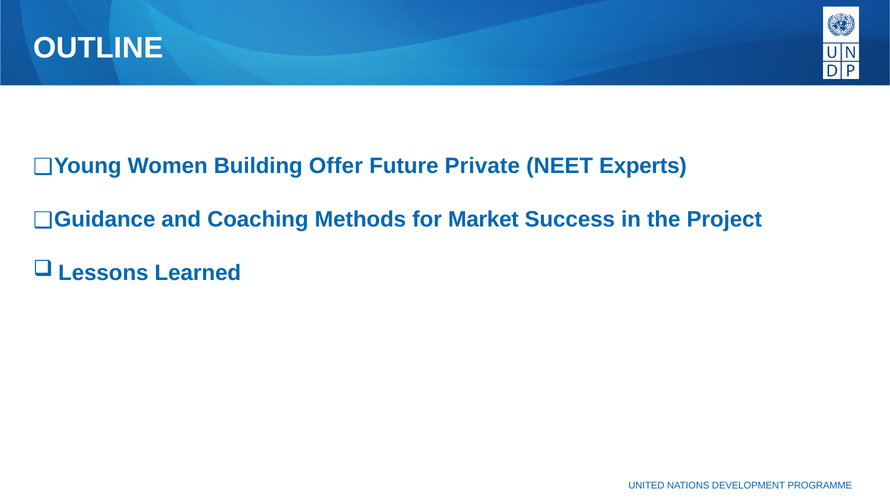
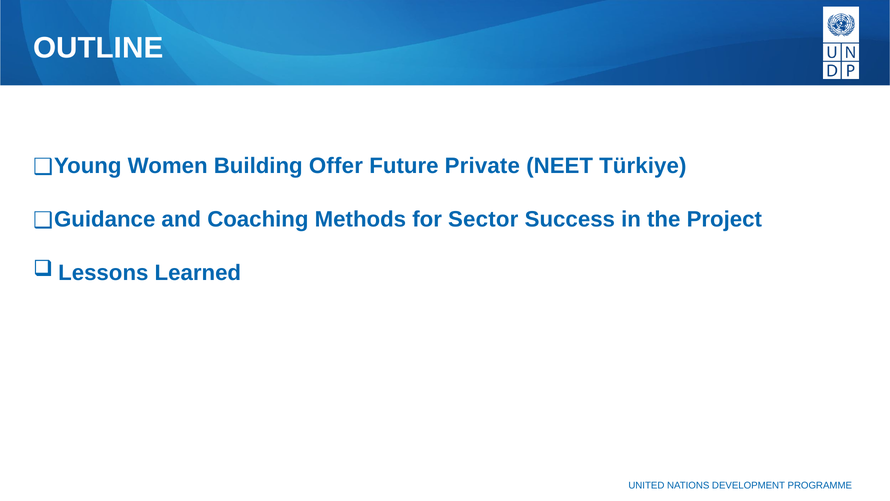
Experts: Experts -> Türkiye
Market: Market -> Sector
